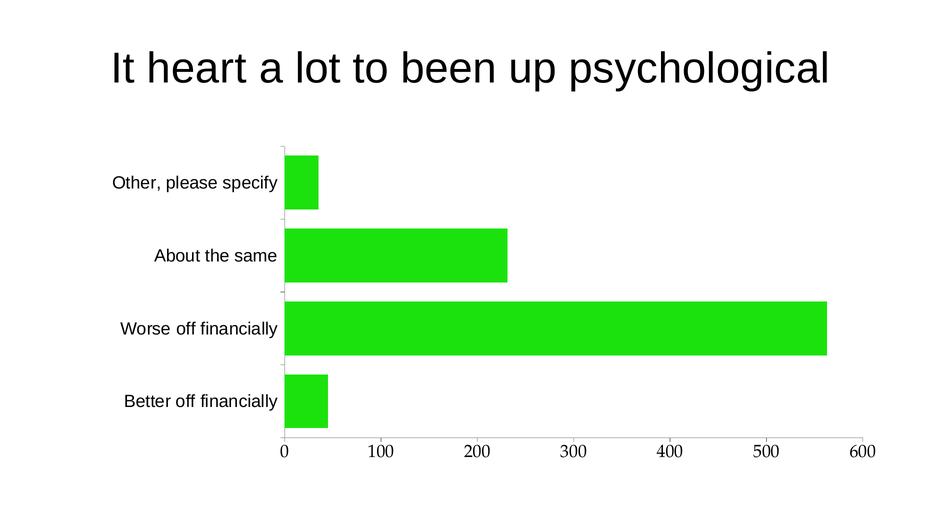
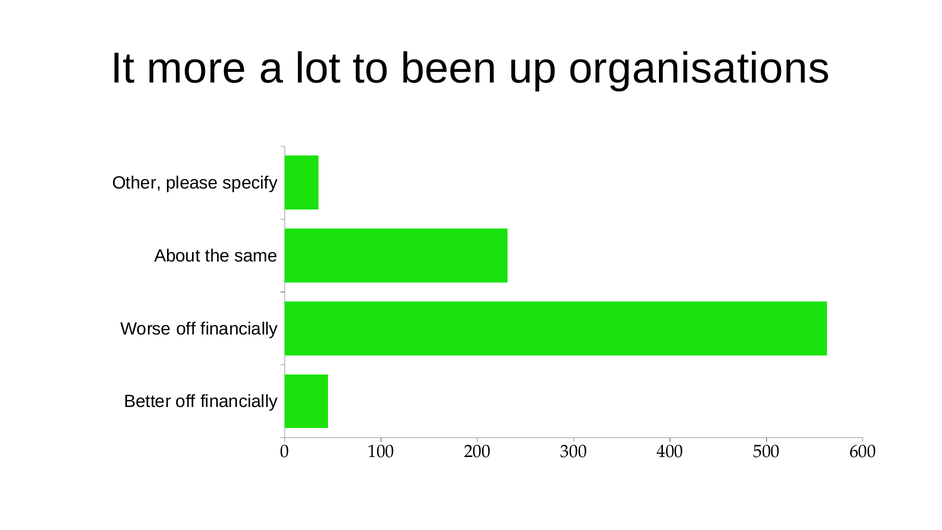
heart: heart -> more
psychological: psychological -> organisations
